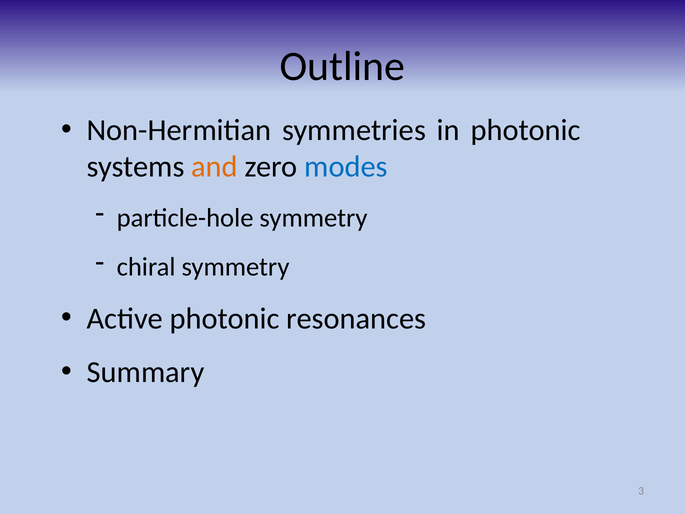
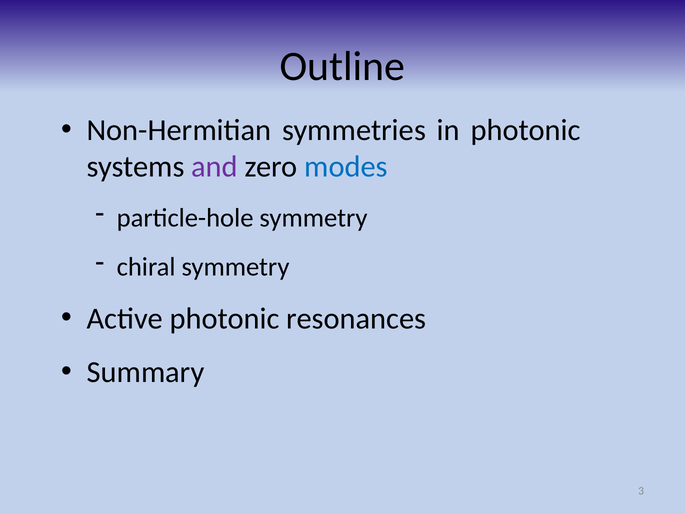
and colour: orange -> purple
